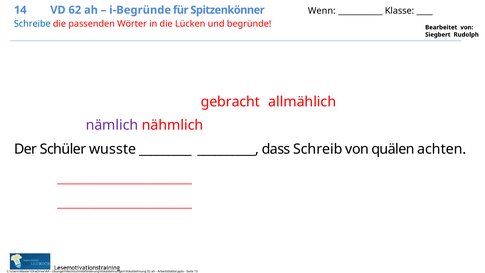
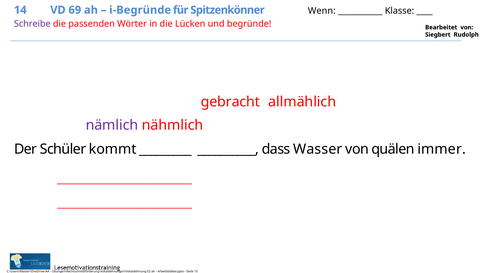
62: 62 -> 69
Schreibe colour: blue -> purple
wusste: wusste -> kommt
Schreib: Schreib -> Wasser
achten: achten -> immer
